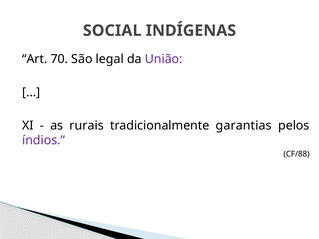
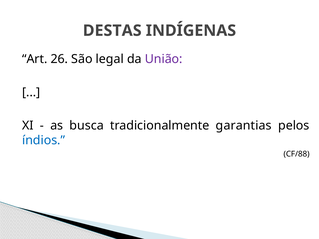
SOCIAL: SOCIAL -> DESTAS
70: 70 -> 26
rurais: rurais -> busca
índios colour: purple -> blue
